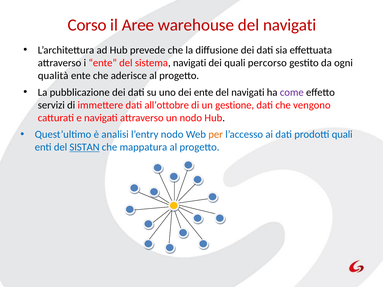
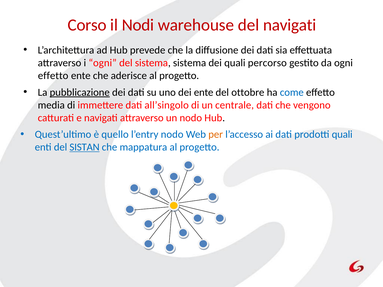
Aree: Aree -> Nodi
i ente: ente -> ogni
sistema navigati: navigati -> sistema
qualità at (53, 76): qualità -> effetto
pubblicazione underline: none -> present
navigati at (248, 92): navigati -> ottobre
come colour: purple -> blue
servizi: servizi -> media
all’ottobre: all’ottobre -> all’singolo
gestione: gestione -> centrale
analisi: analisi -> quello
